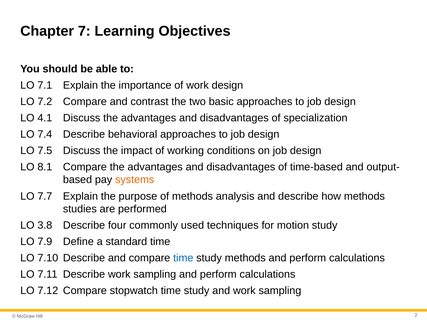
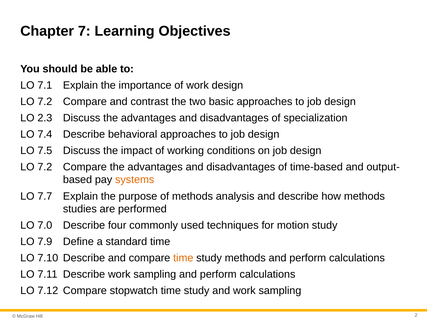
4.1: 4.1 -> 2.3
8.1 at (45, 167): 8.1 -> 7.2
3.8: 3.8 -> 7.0
time at (183, 258) colour: blue -> orange
